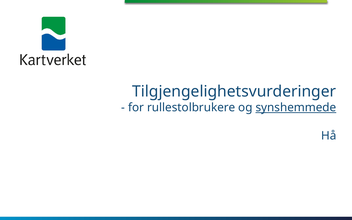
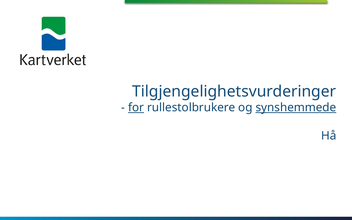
for underline: none -> present
